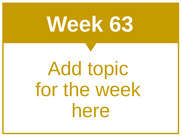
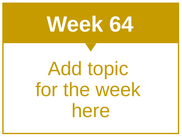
63: 63 -> 64
